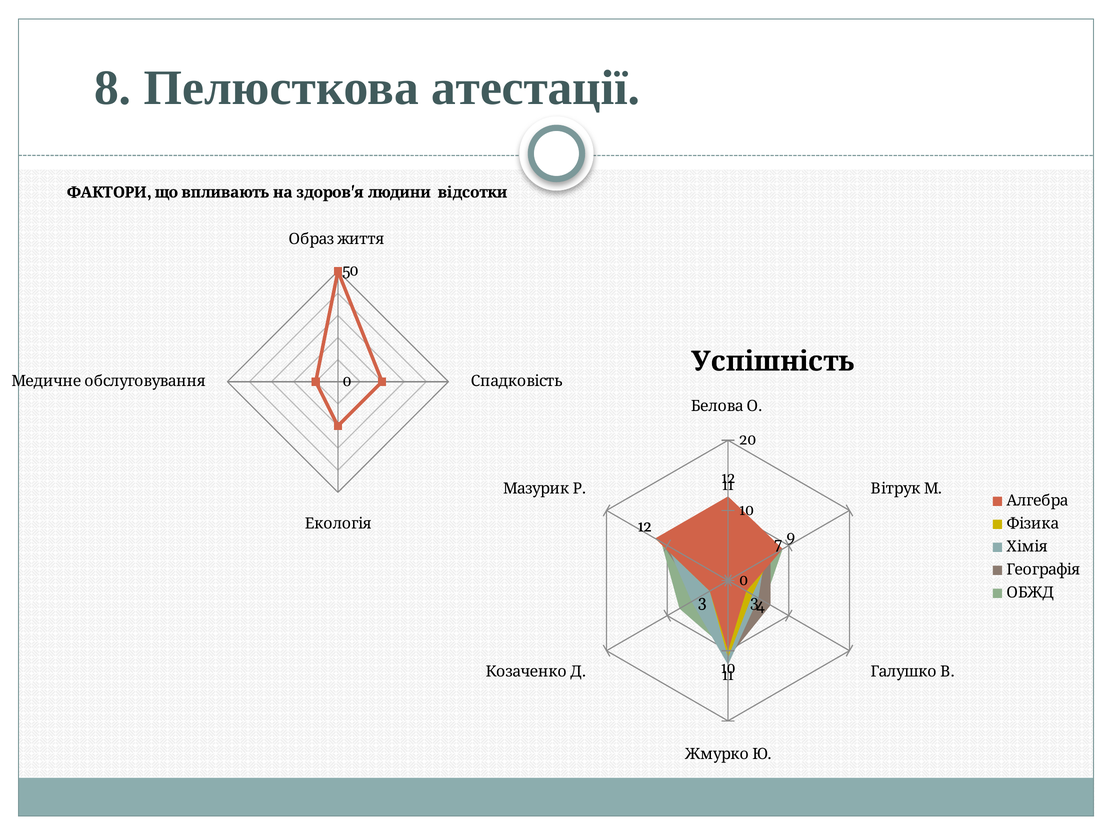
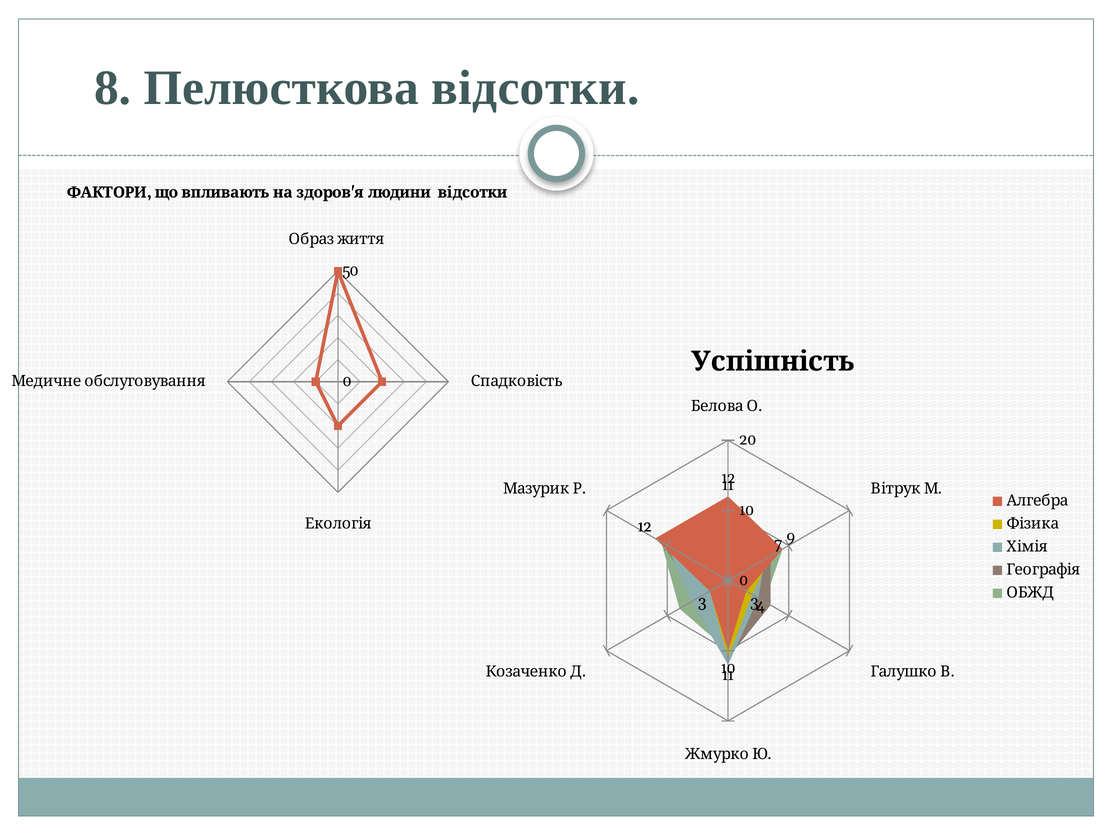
Пелюсткова атестації: атестації -> відсотки
